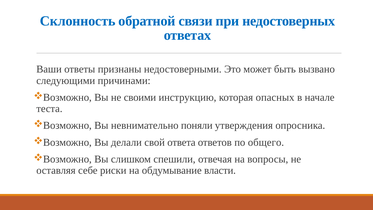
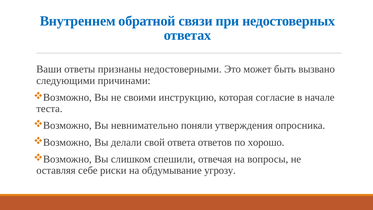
Склонность: Склонность -> Внутреннем
опасных: опасных -> согласие
общего: общего -> хорошо
власти: власти -> угрозу
